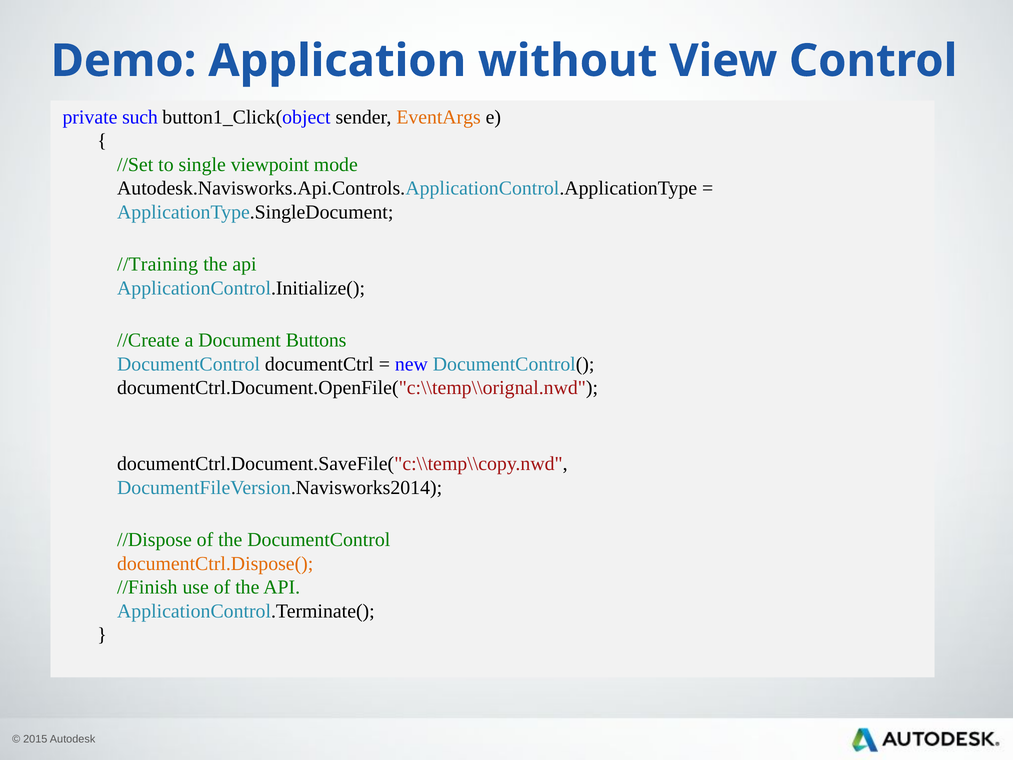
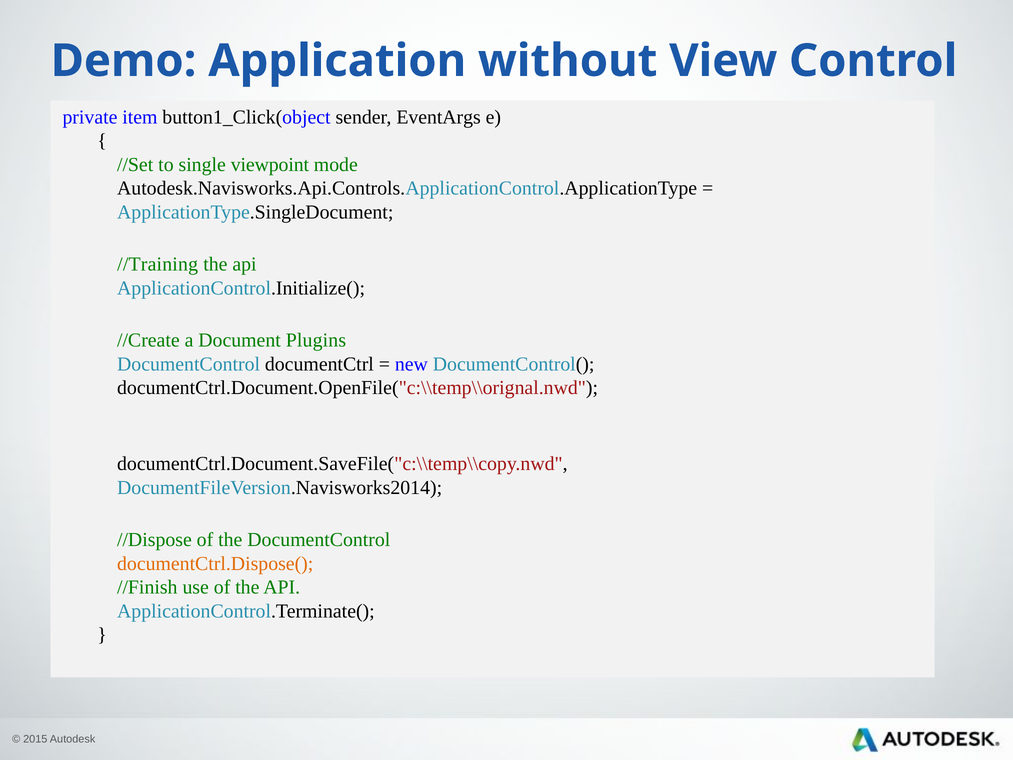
such: such -> item
EventArgs colour: orange -> black
Buttons: Buttons -> Plugins
